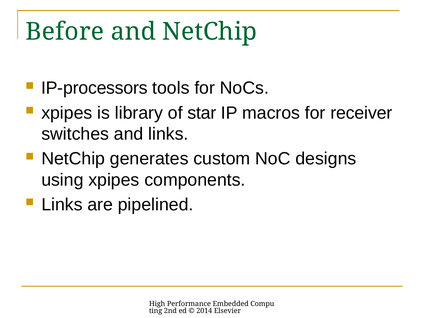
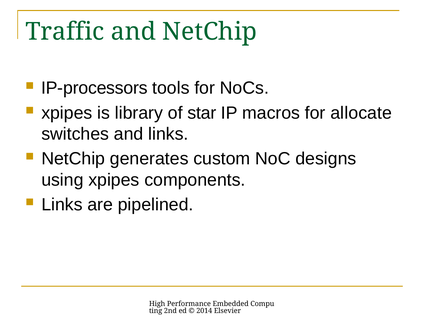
Before: Before -> Traffic
receiver: receiver -> allocate
